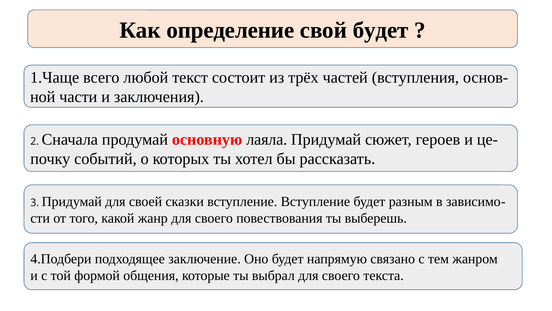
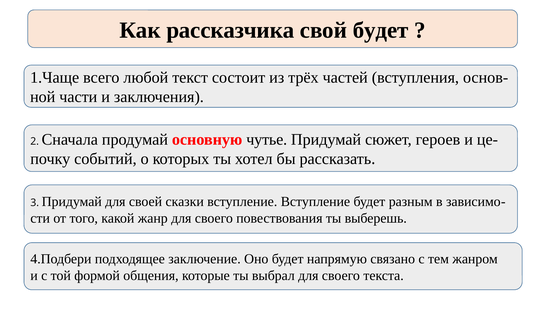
определение: определение -> рассказчика
лаяла: лаяла -> чутье
